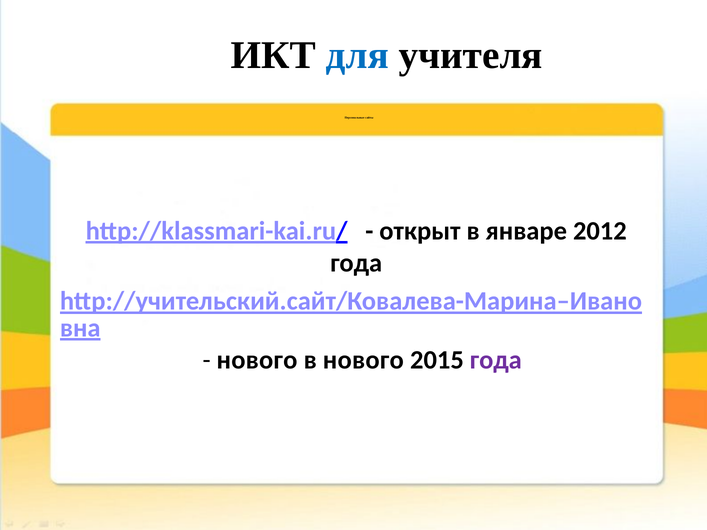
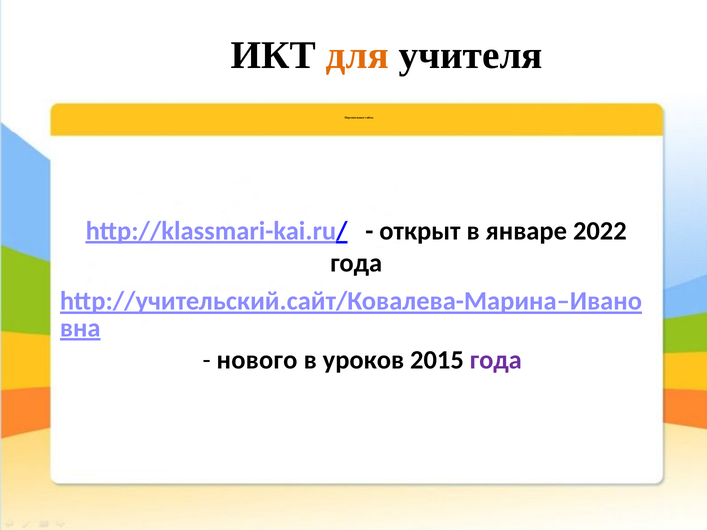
для colour: blue -> orange
2012: 2012 -> 2022
в нового: нового -> уроков
